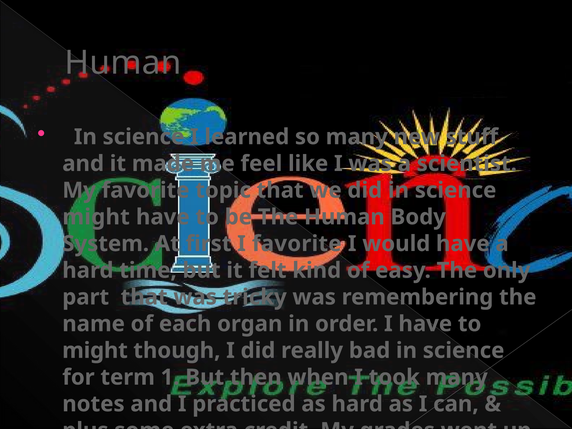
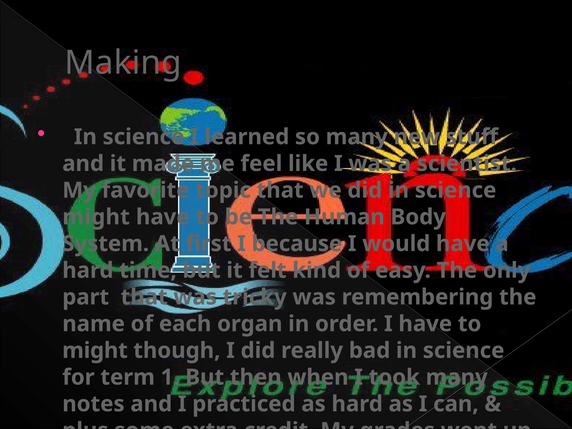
Human at (123, 63): Human -> Making
I favorite: favorite -> because
